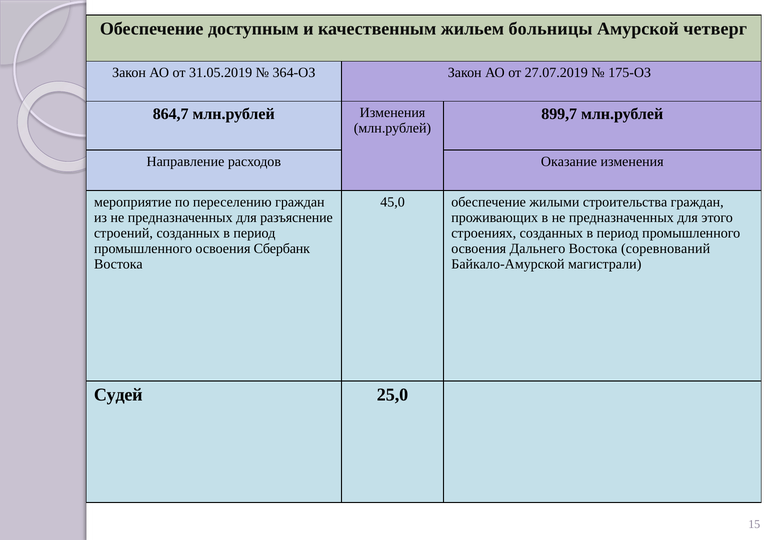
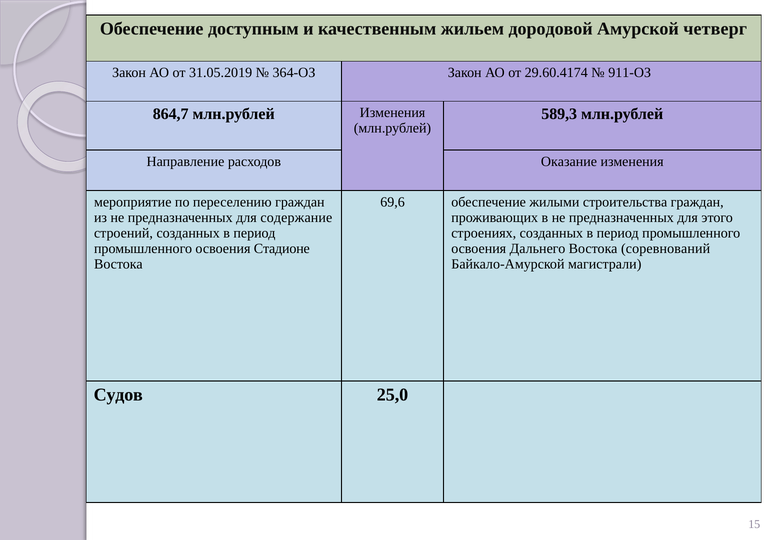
больницы: больницы -> дородовой
27.07.2019: 27.07.2019 -> 29.60.4174
175-ОЗ: 175-ОЗ -> 911-ОЗ
899,7: 899,7 -> 589,3
45,0: 45,0 -> 69,6
разъяснение: разъяснение -> содержание
Сбербанк: Сбербанк -> Стадионе
Судей: Судей -> Судов
